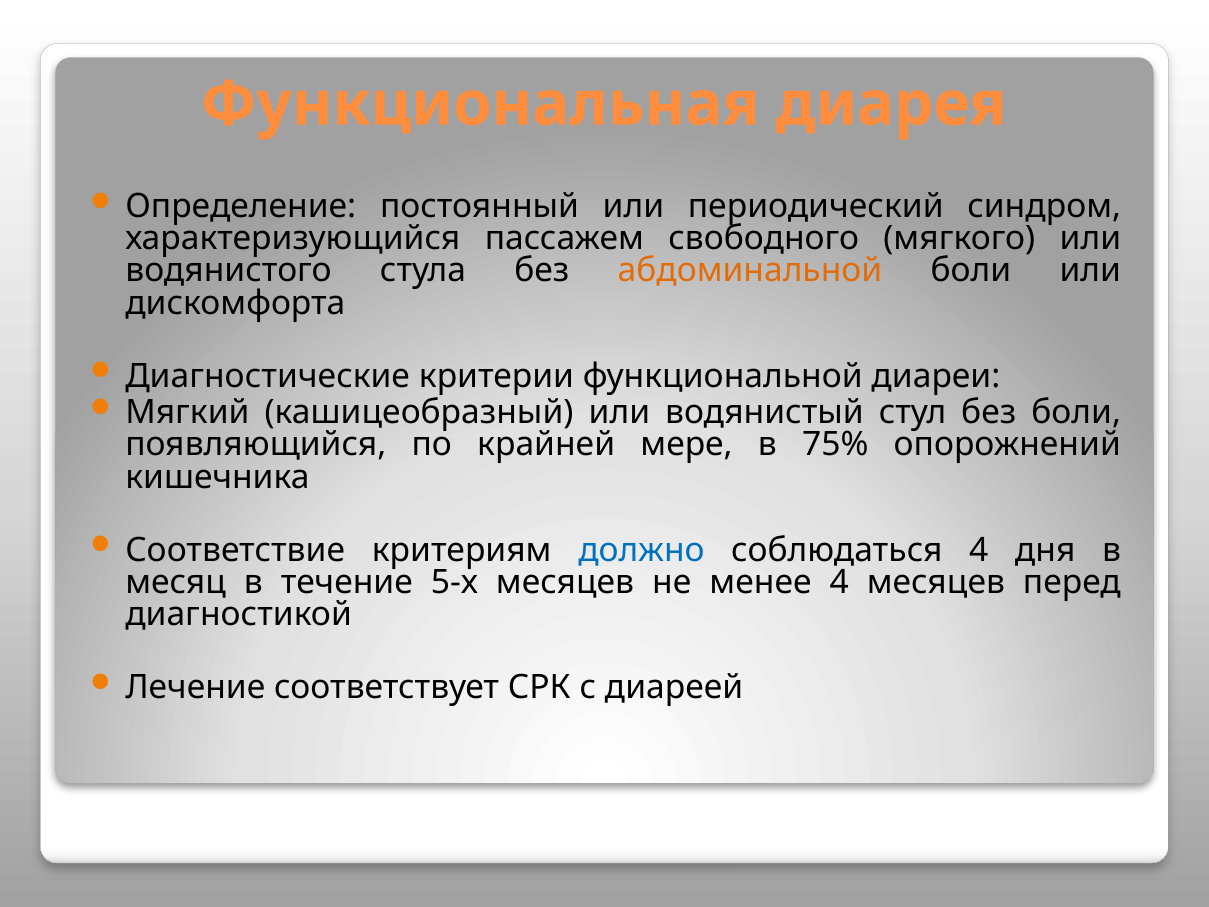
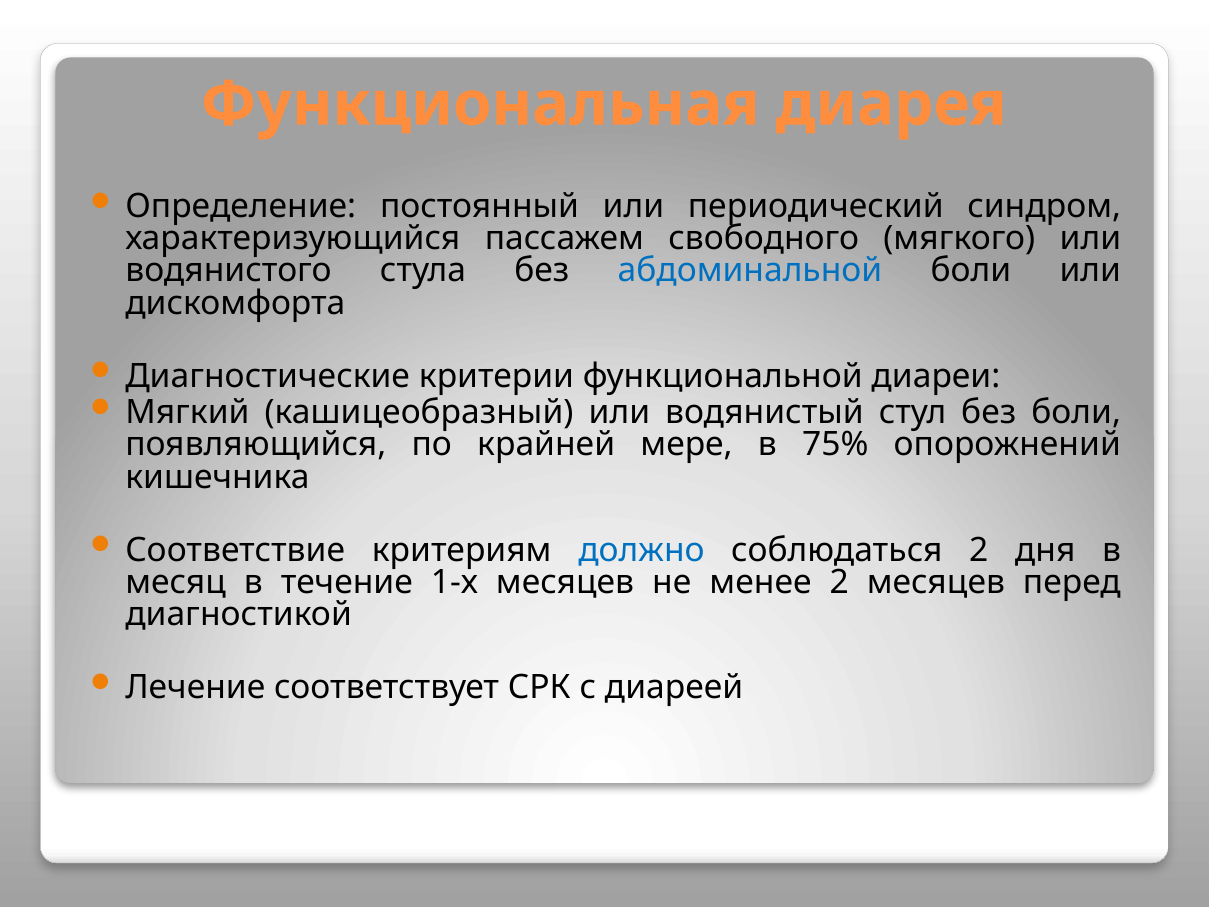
абдоминальной colour: orange -> blue
соблюдаться 4: 4 -> 2
5-х: 5-х -> 1-х
менее 4: 4 -> 2
